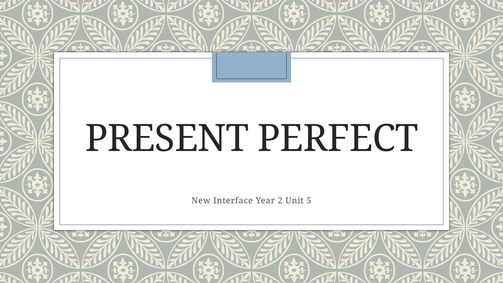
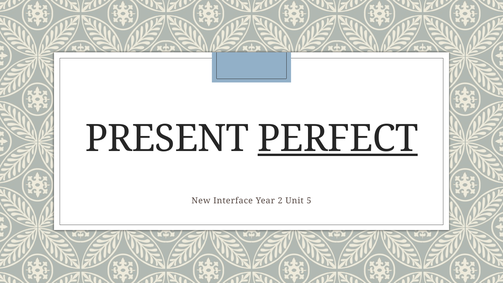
PERFECT underline: none -> present
